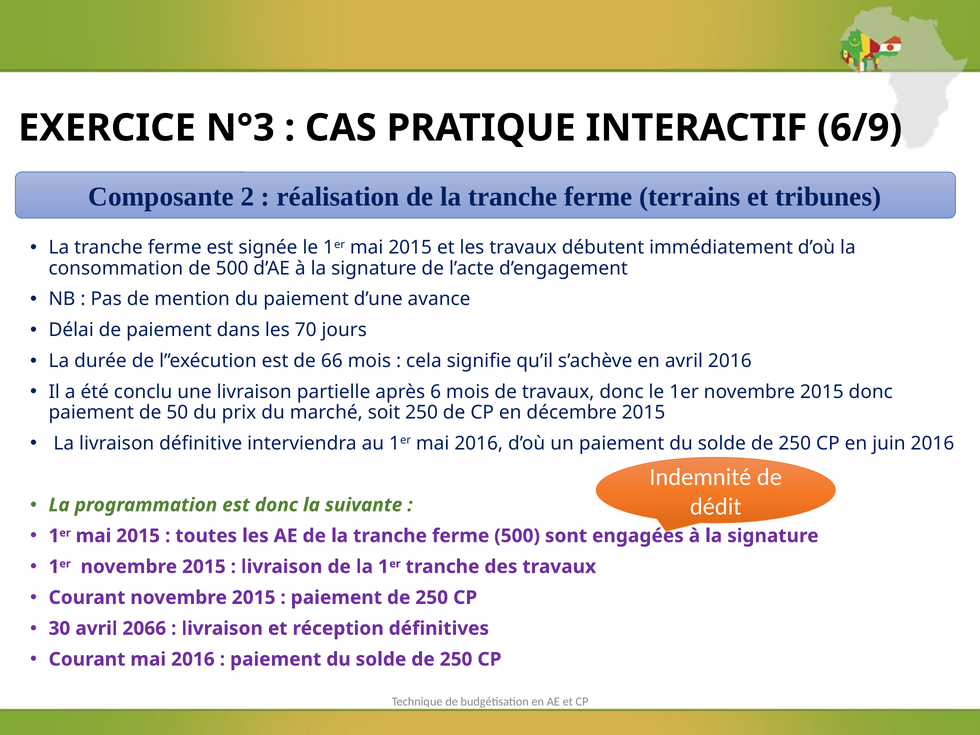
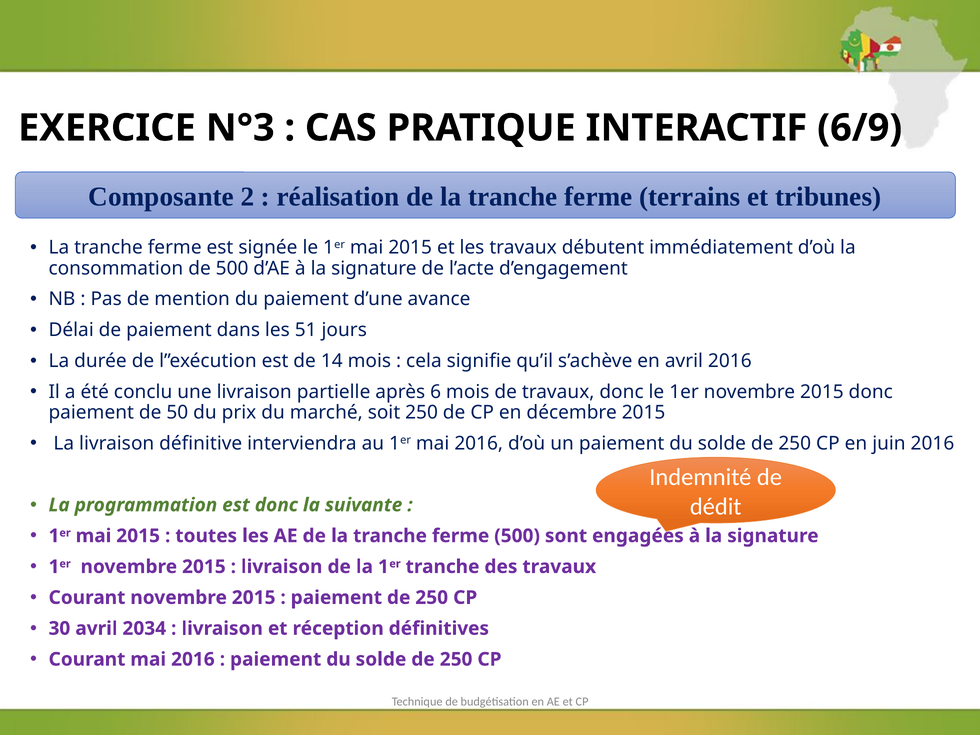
70: 70 -> 51
66: 66 -> 14
2066: 2066 -> 2034
